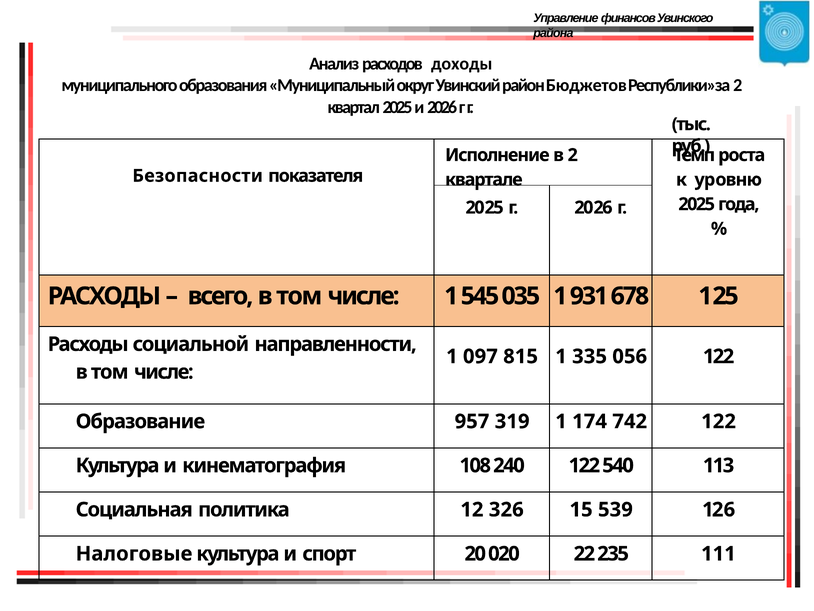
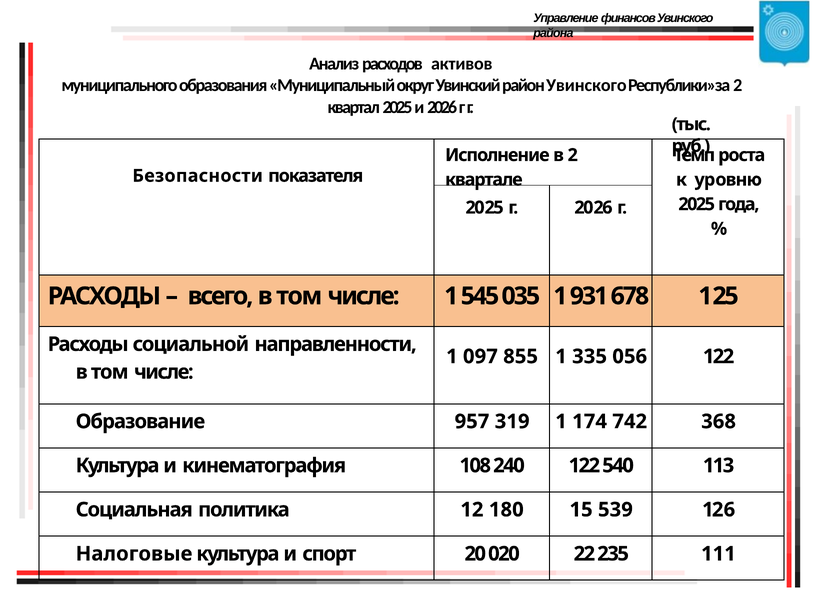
доходы: доходы -> активов
район Бюджетов: Бюджетов -> Увинского
815: 815 -> 855
742 122: 122 -> 368
326: 326 -> 180
